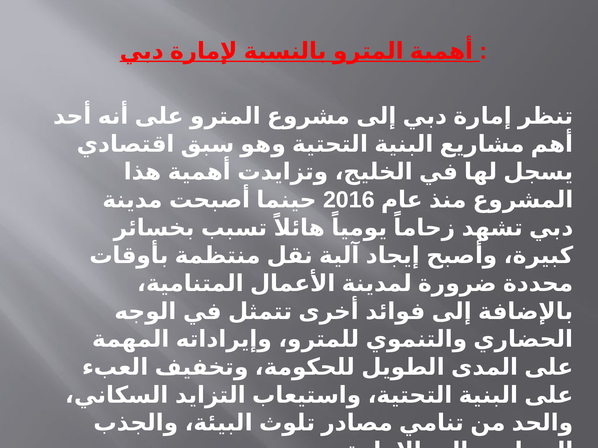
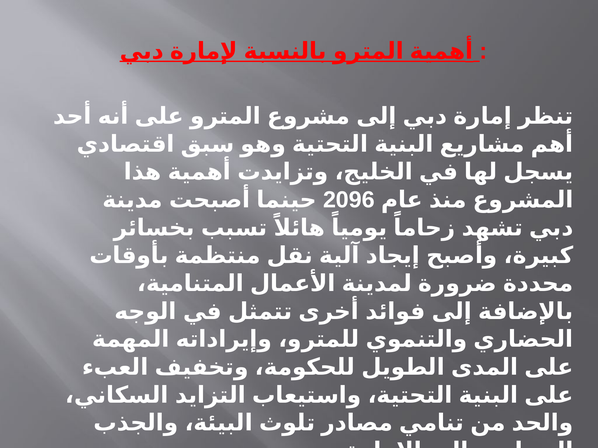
2016: 2016 -> 2096
